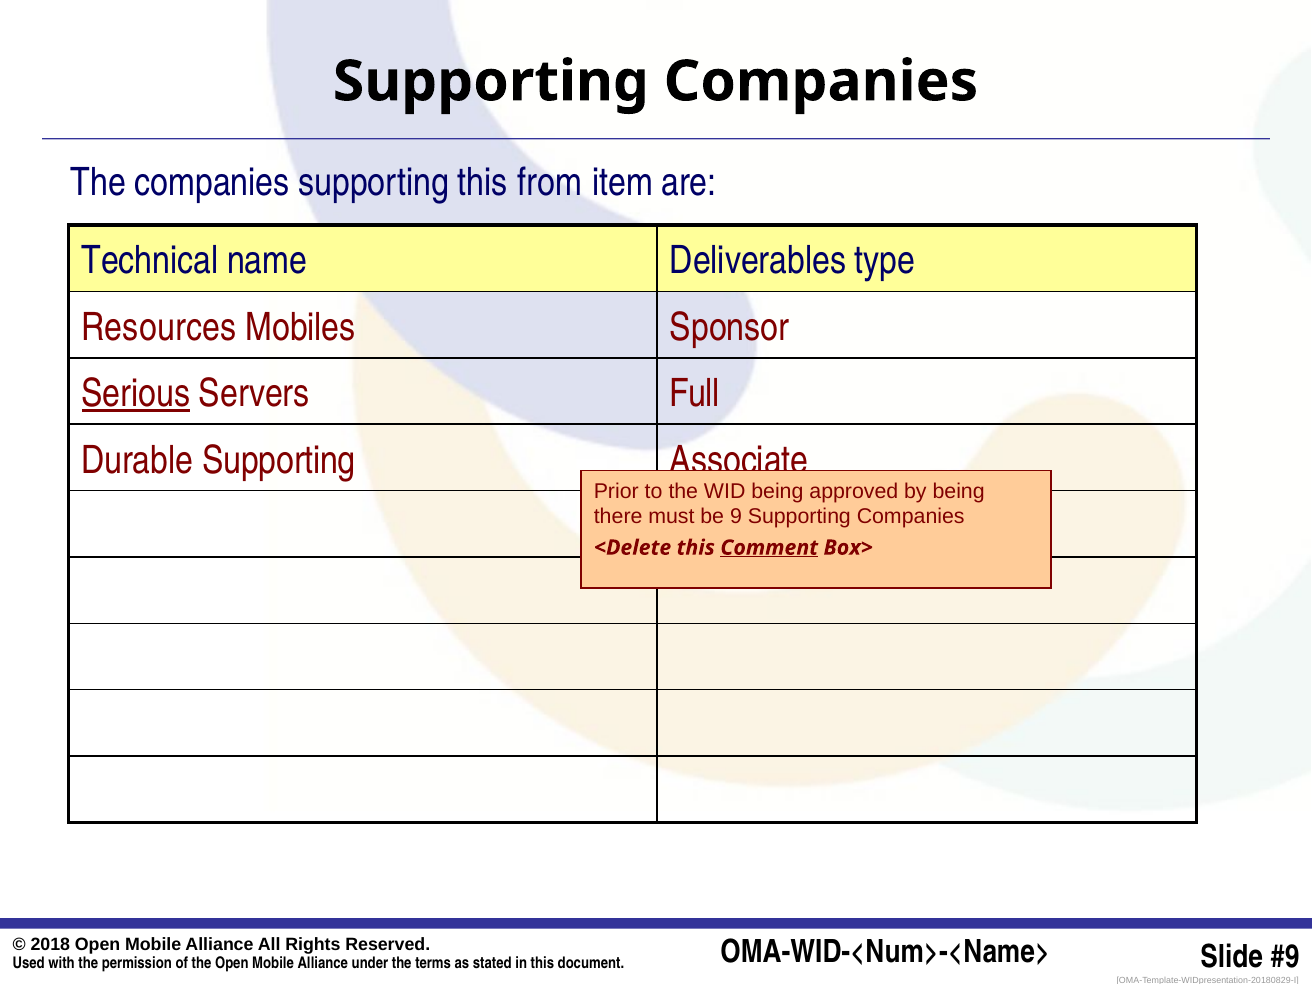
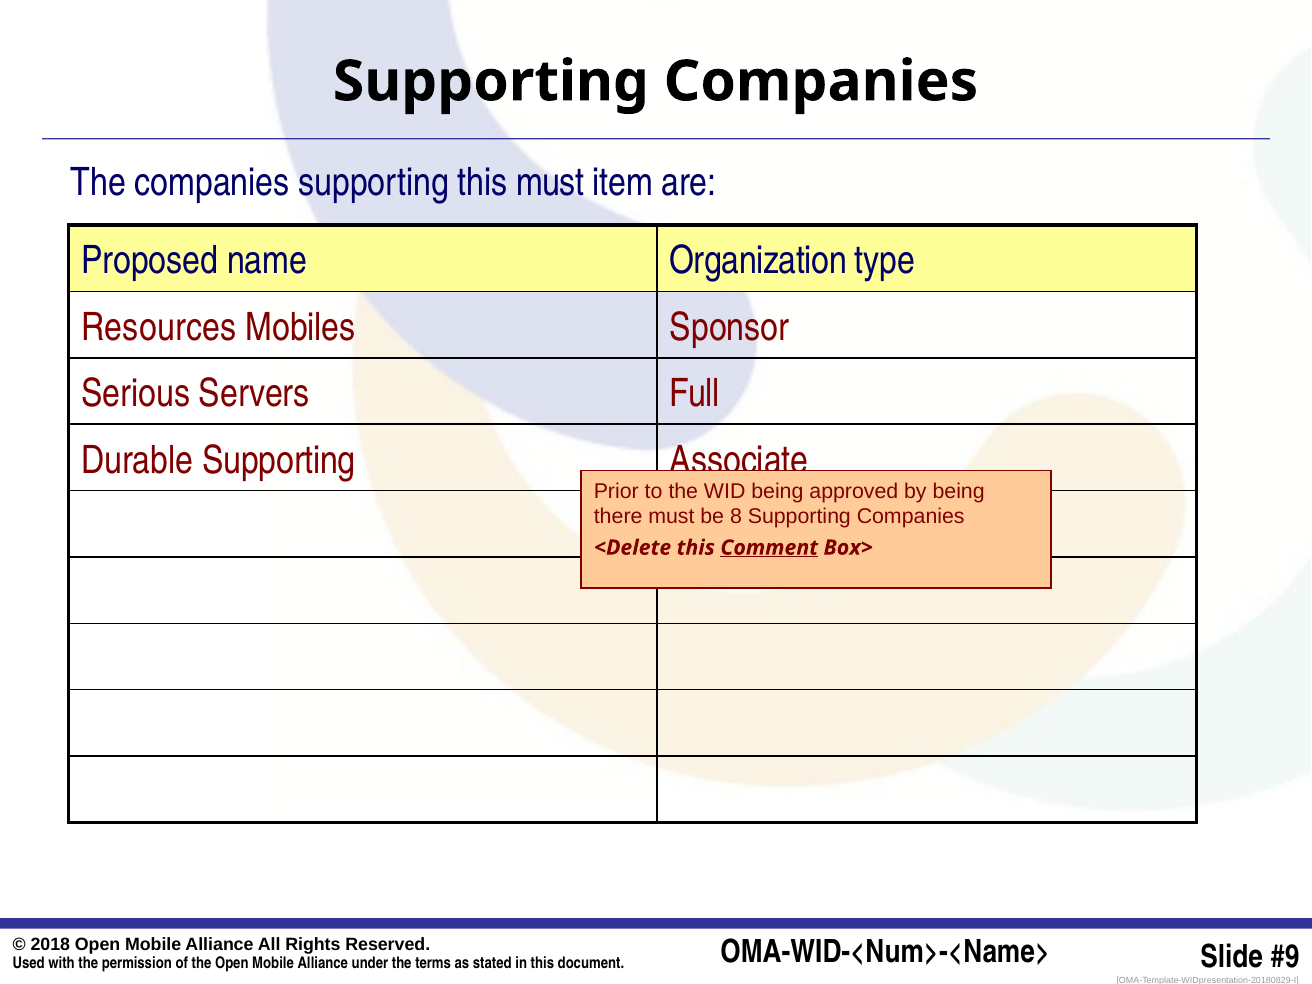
this from: from -> must
Technical: Technical -> Proposed
Deliverables: Deliverables -> Organization
Serious underline: present -> none
9: 9 -> 8
